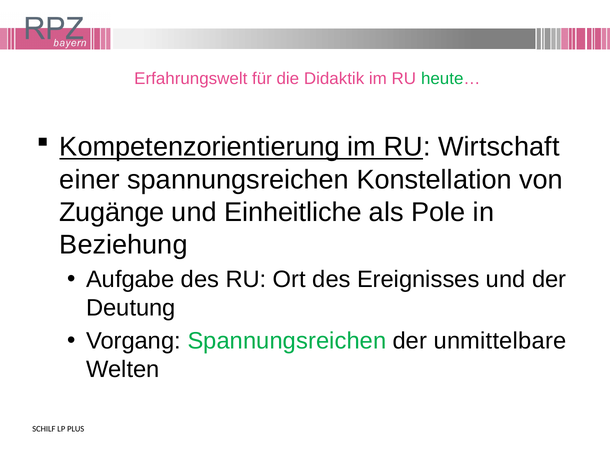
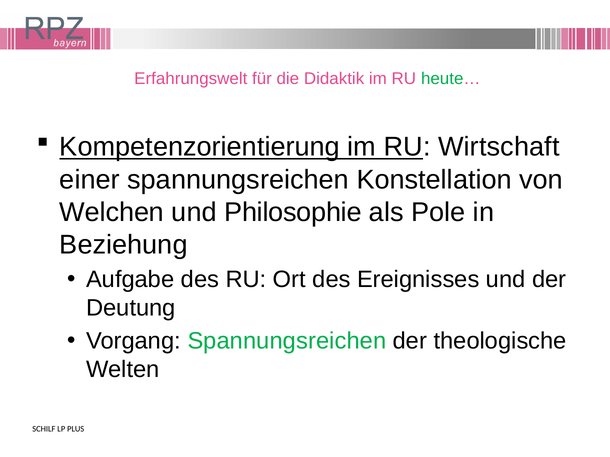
Zugänge: Zugänge -> Welchen
Einheitliche: Einheitliche -> Philosophie
unmittelbare: unmittelbare -> theologische
